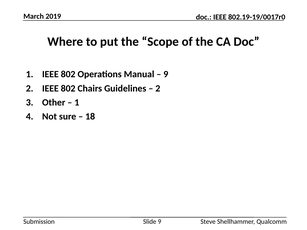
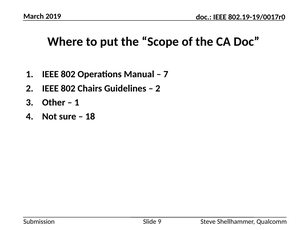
9 at (166, 74): 9 -> 7
